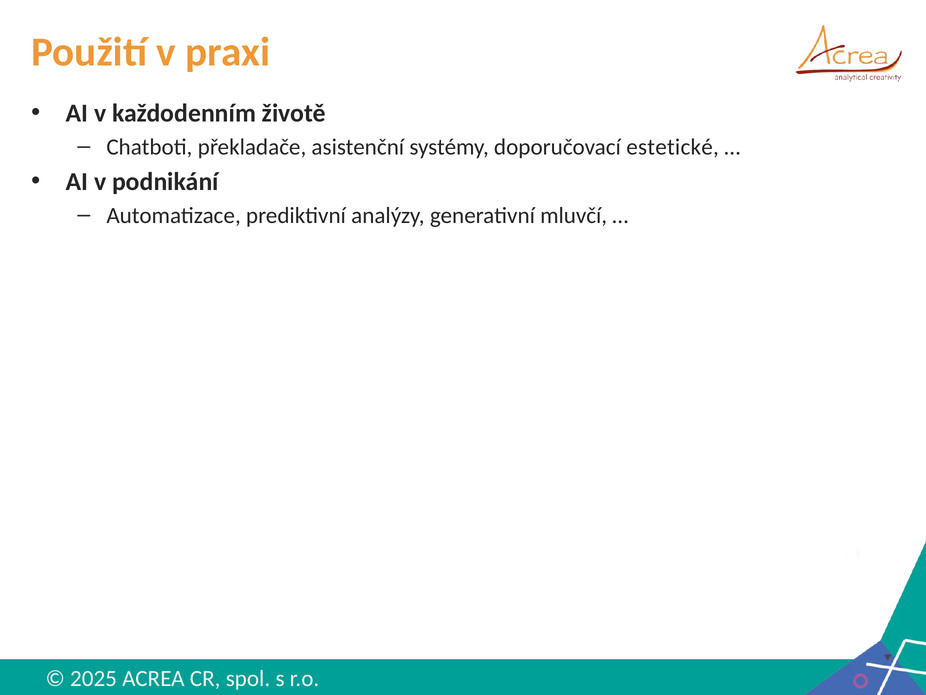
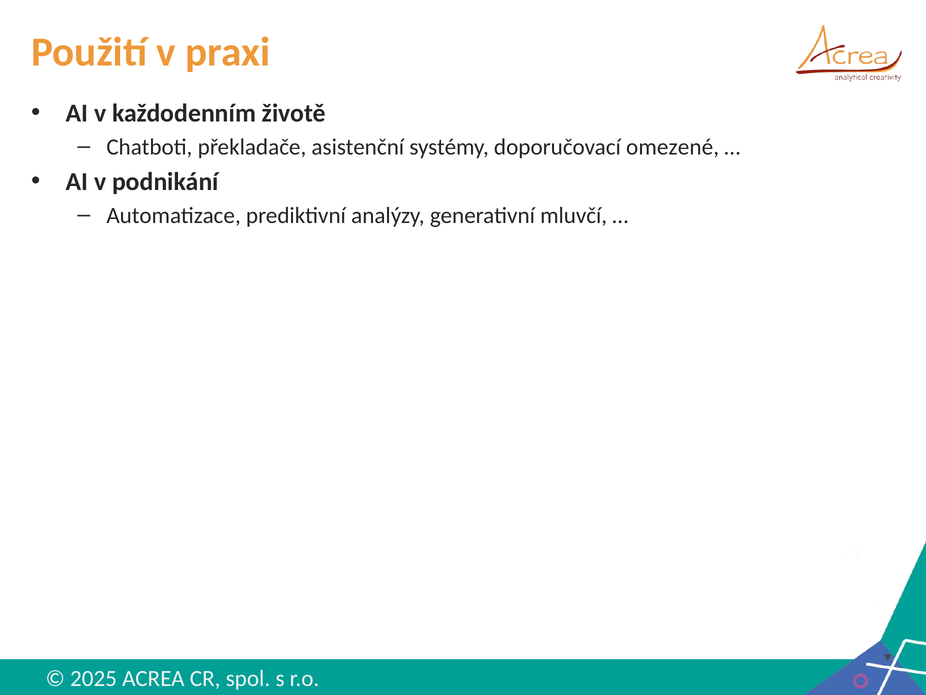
estetické: estetické -> omezené
